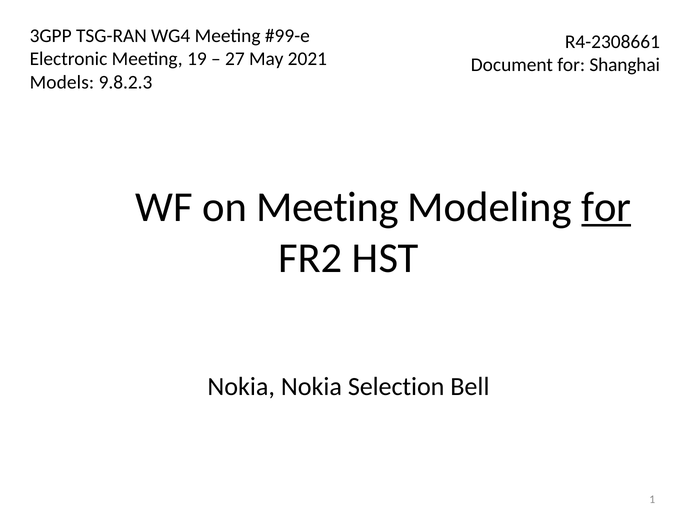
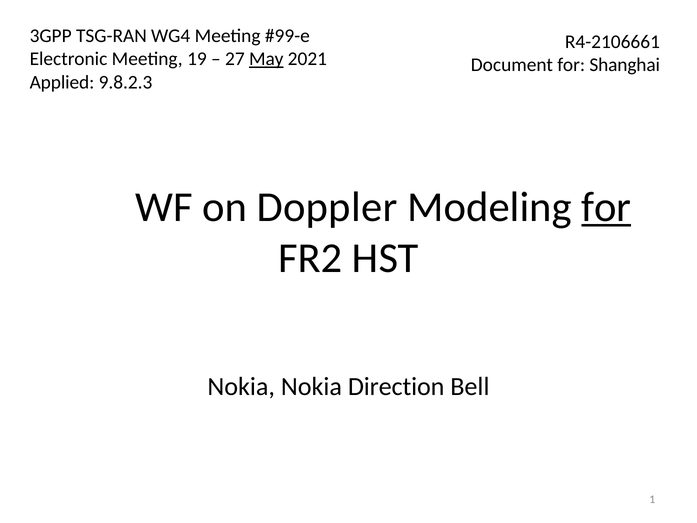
R4-2308661: R4-2308661 -> R4-2106661
May underline: none -> present
Models: Models -> Applied
on Meeting: Meeting -> Doppler
Selection: Selection -> Direction
